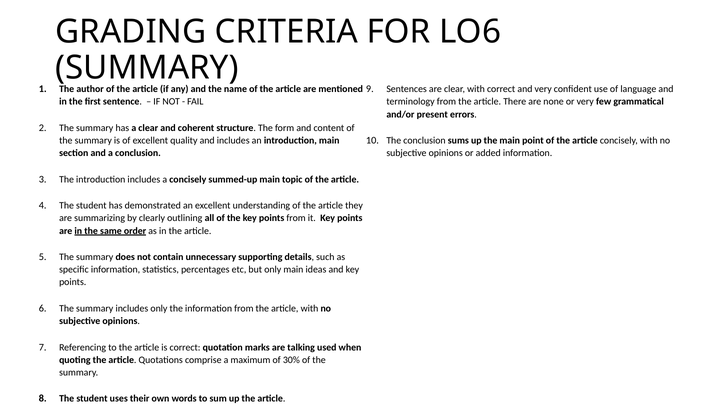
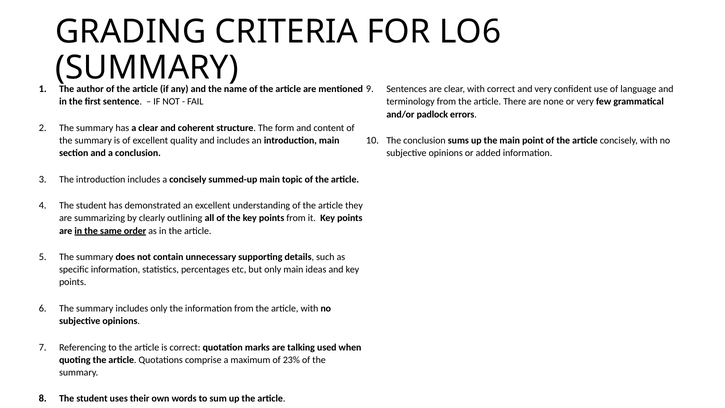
present: present -> padlock
30%: 30% -> 23%
